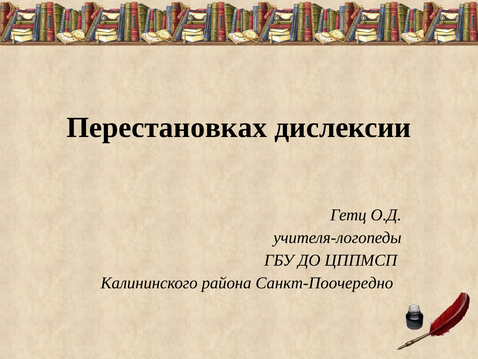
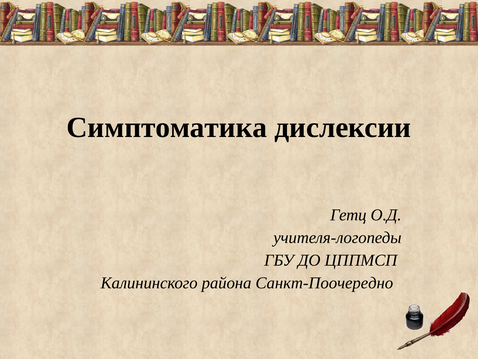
Перестановках: Перестановках -> Симптоматика
